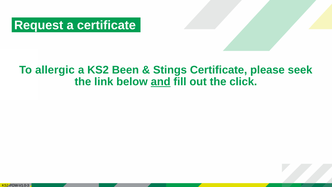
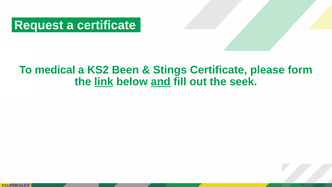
allergic: allergic -> medical
seek: seek -> form
link underline: none -> present
click: click -> seek
